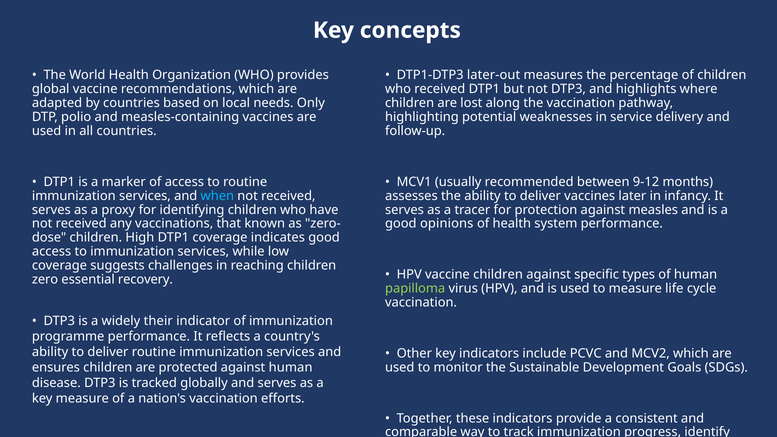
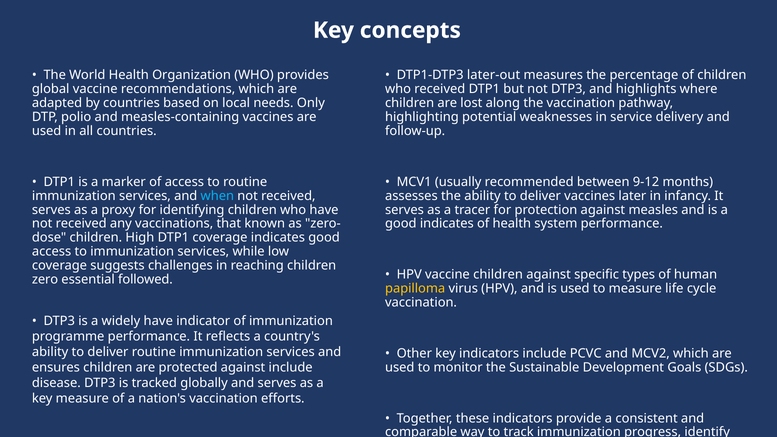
good opinions: opinions -> indicates
recovery: recovery -> followed
papilloma colour: light green -> yellow
widely their: their -> have
against human: human -> include
